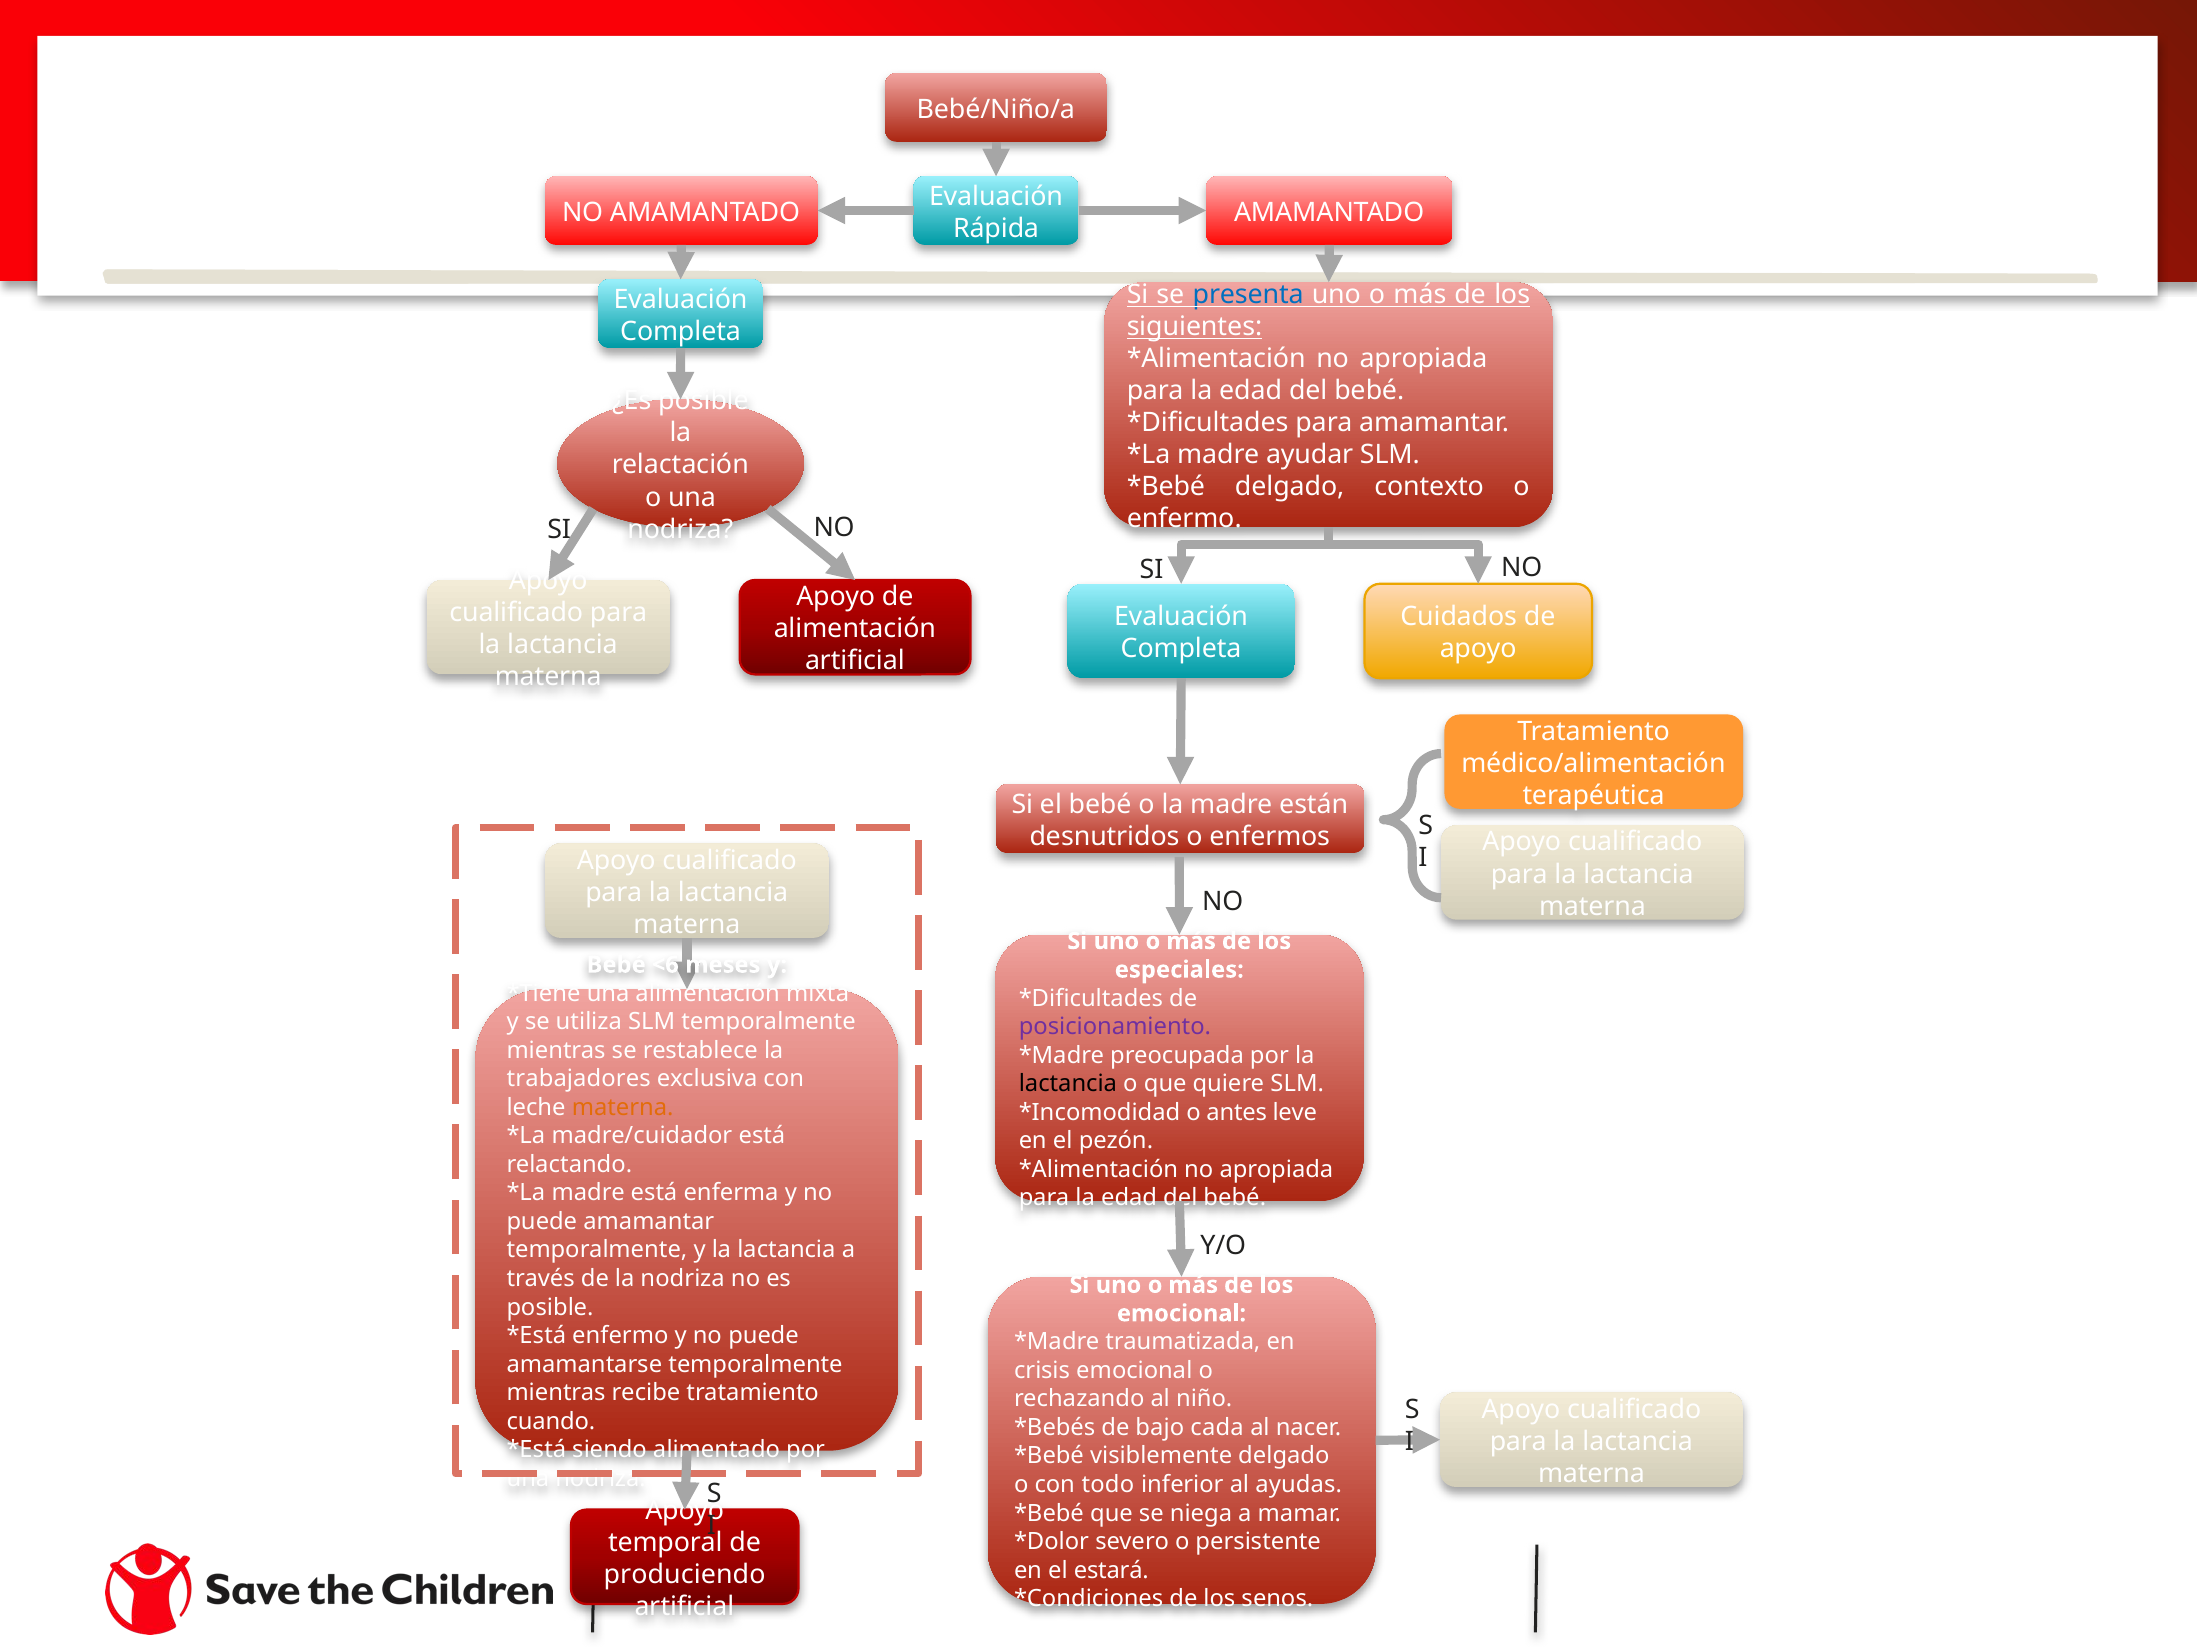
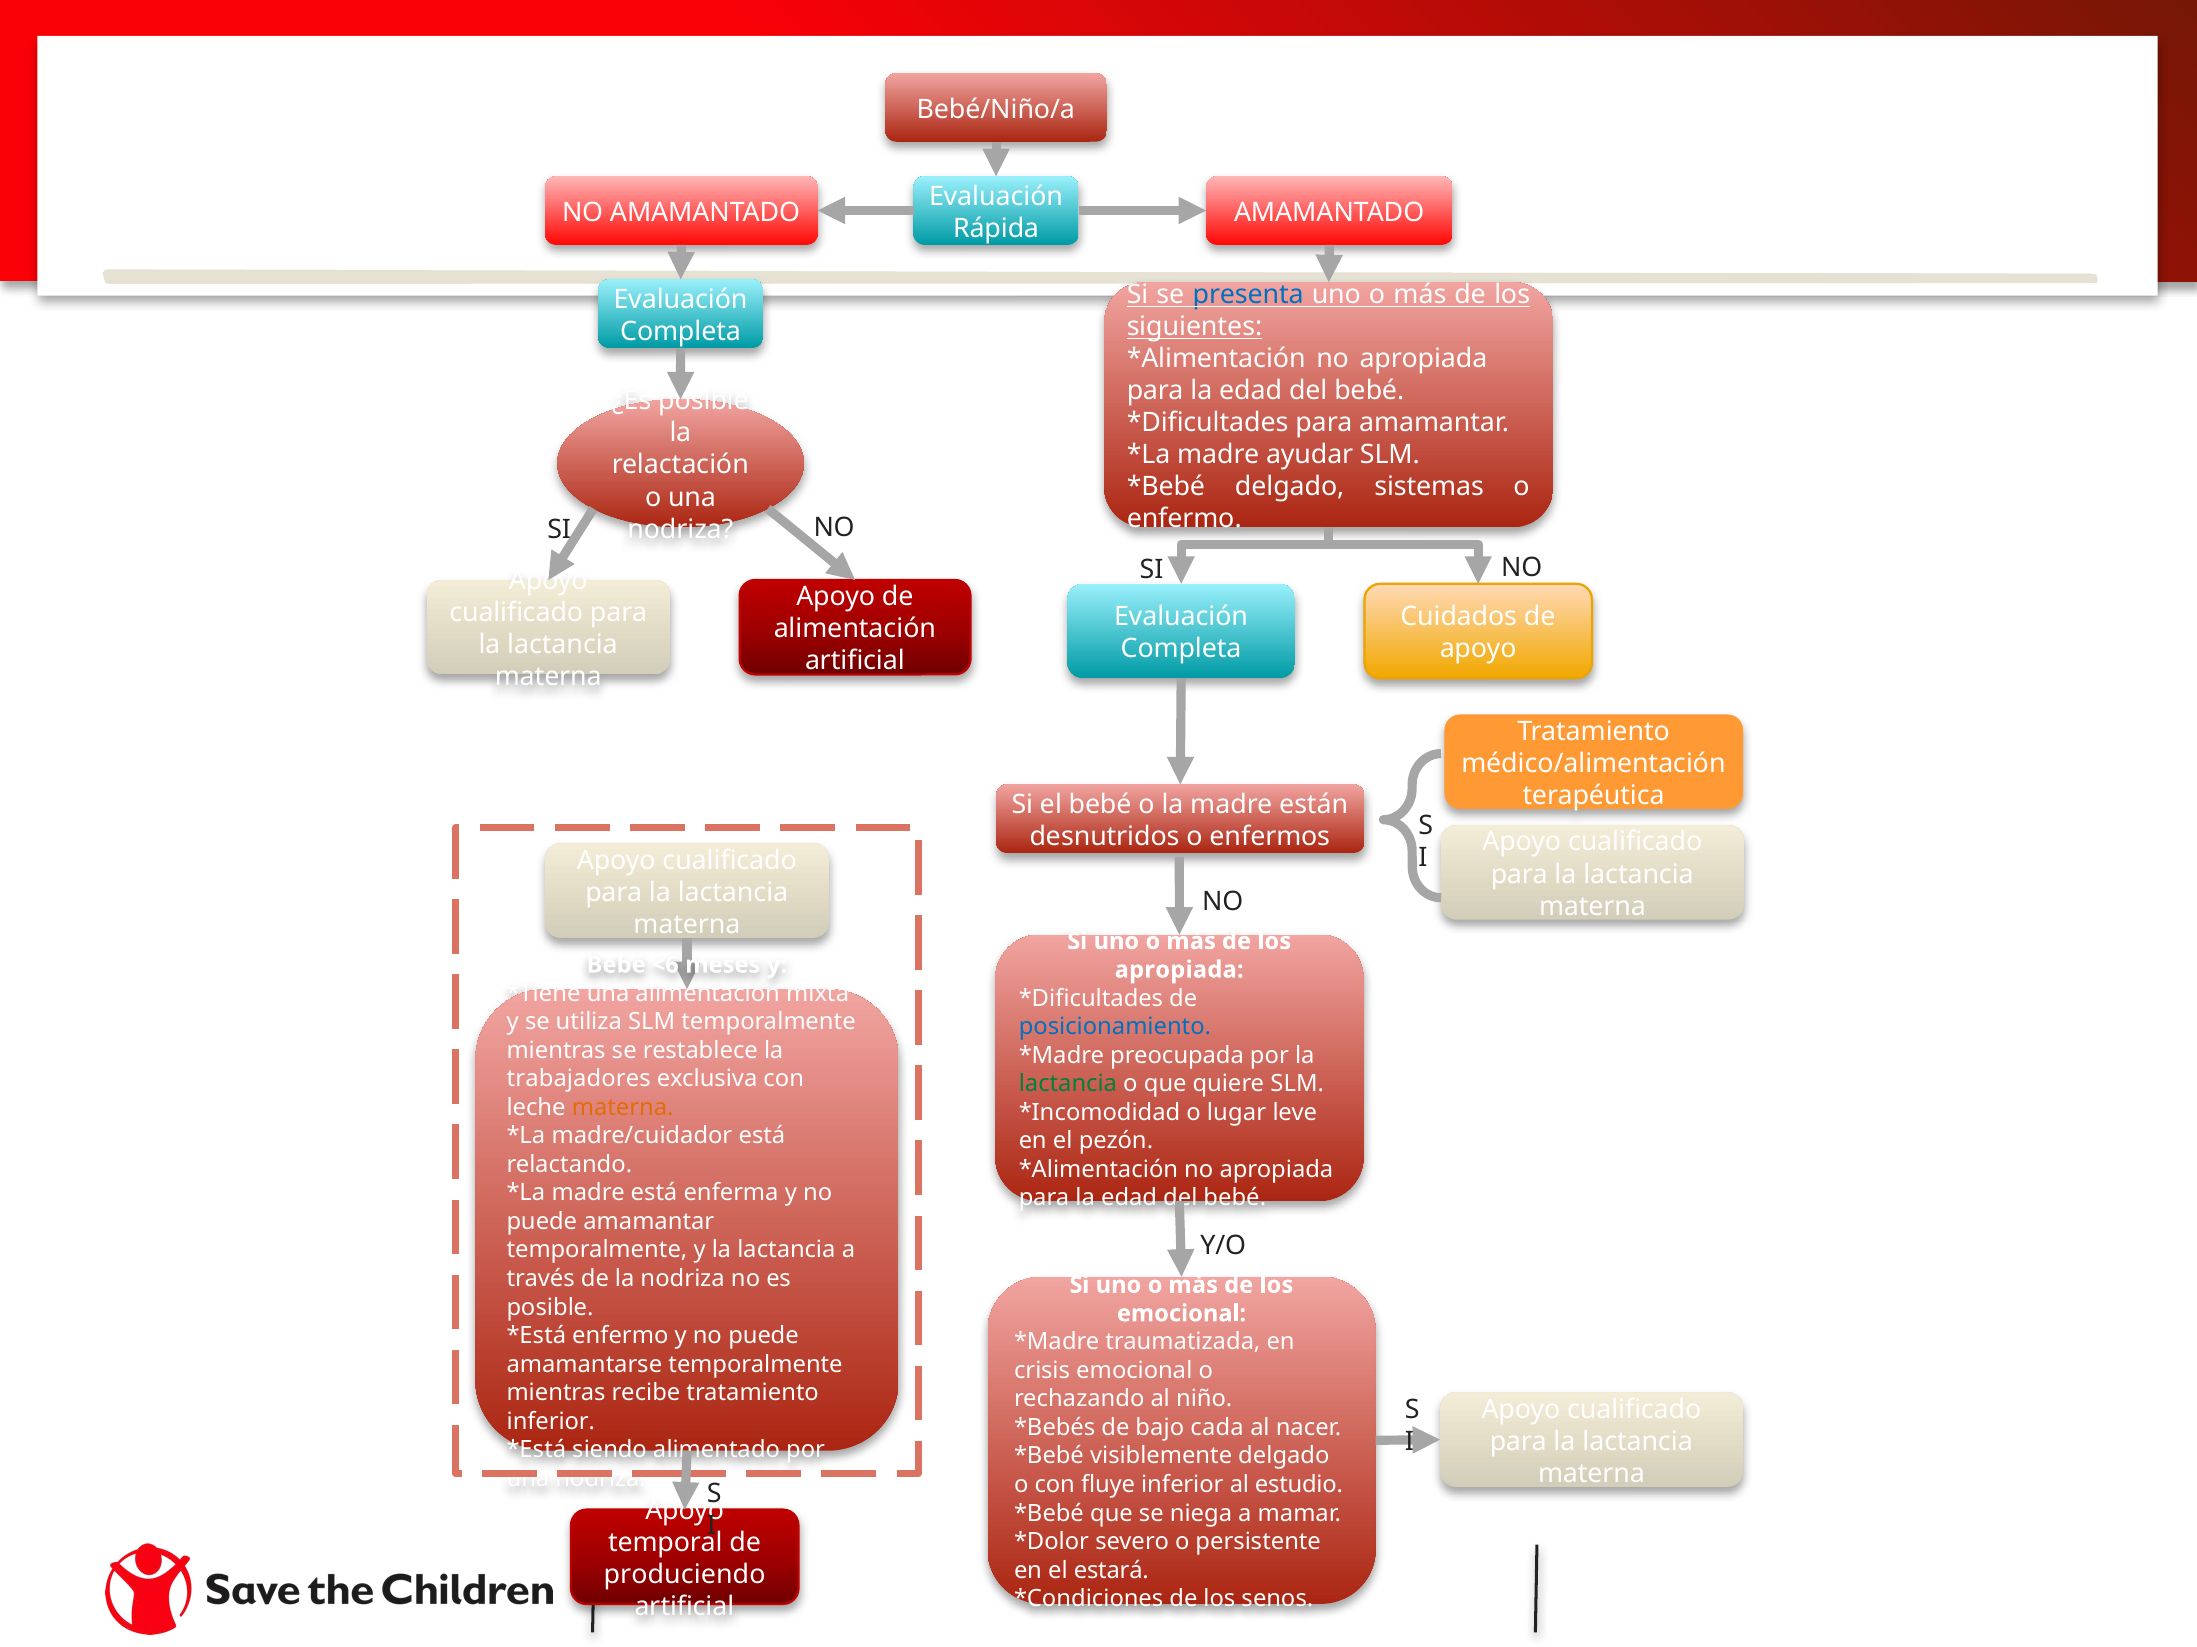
contexto: contexto -> sistemas
especiales at (1179, 970): especiales -> apropiada
posicionamiento colour: purple -> blue
lactancia at (1068, 1084) colour: black -> green
antes: antes -> lugar
cuando at (551, 1422): cuando -> inferior
todo: todo -> fluye
ayudas: ayudas -> estudio
